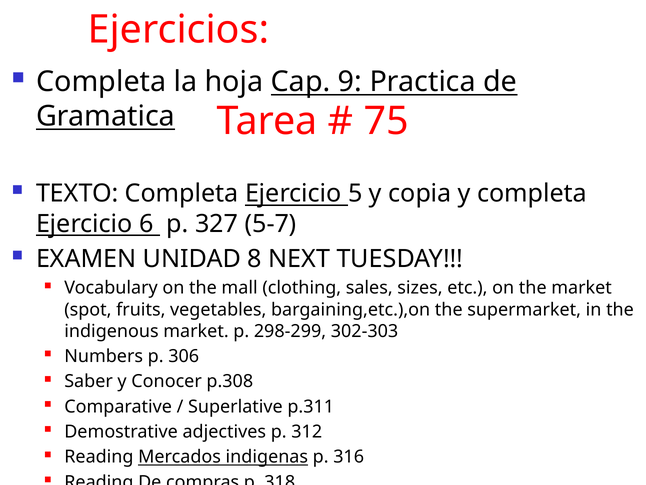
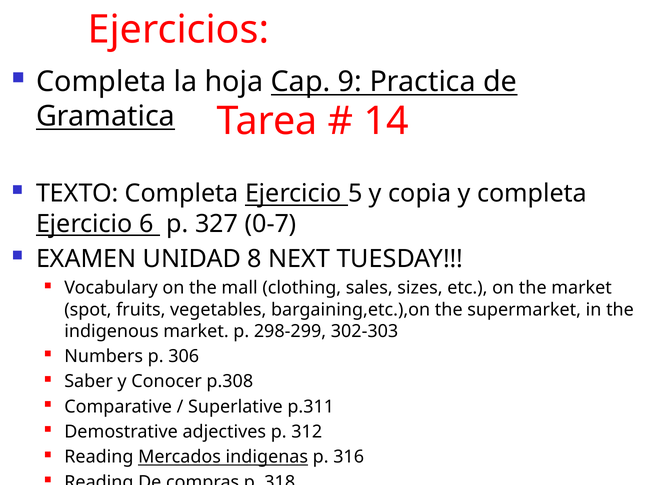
75: 75 -> 14
5-7: 5-7 -> 0-7
